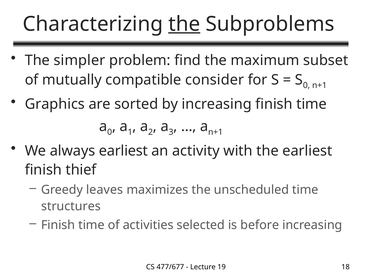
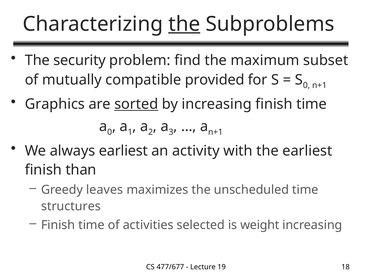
simpler: simpler -> security
consider: consider -> provided
sorted underline: none -> present
thief: thief -> than
before: before -> weight
